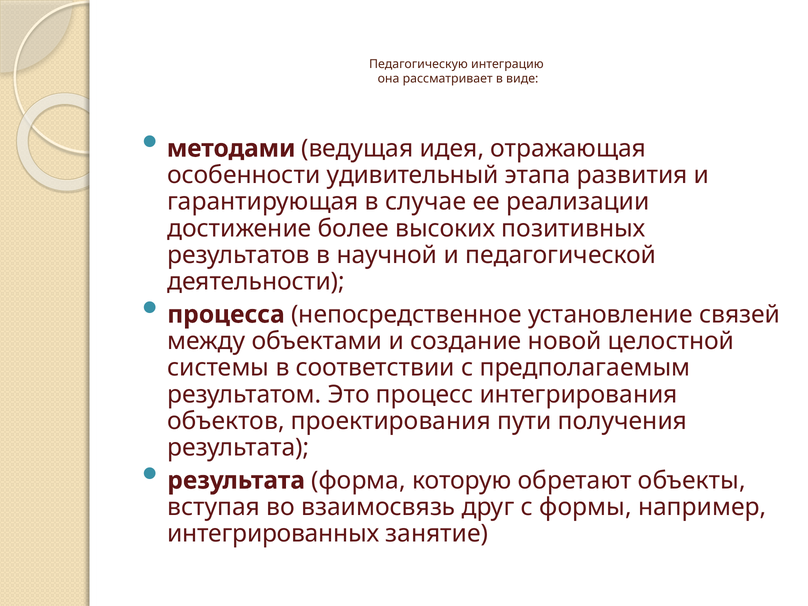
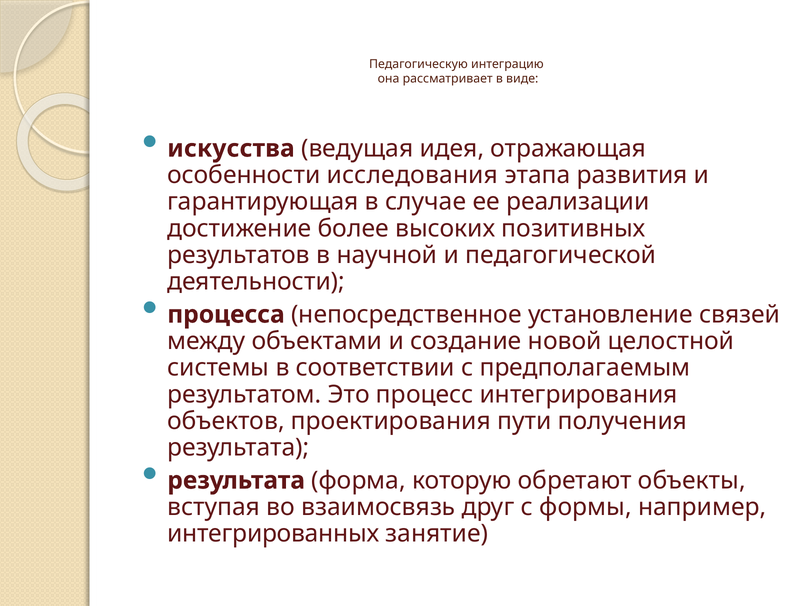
методами: методами -> искусства
удивительный: удивительный -> исследования
